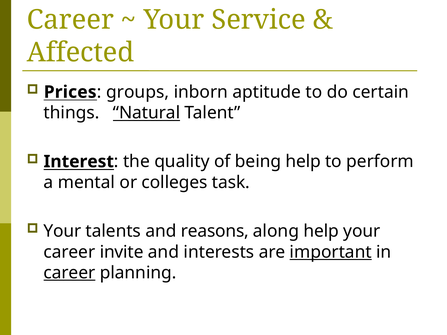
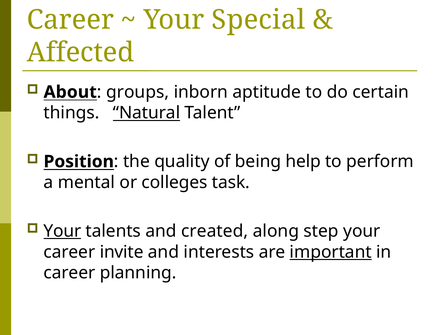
Service: Service -> Special
Prices: Prices -> About
Interest: Interest -> Position
Your at (62, 231) underline: none -> present
reasons: reasons -> created
along help: help -> step
career at (69, 273) underline: present -> none
